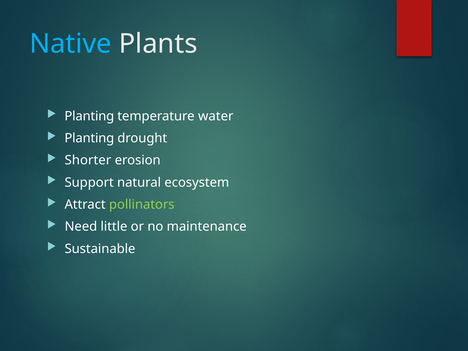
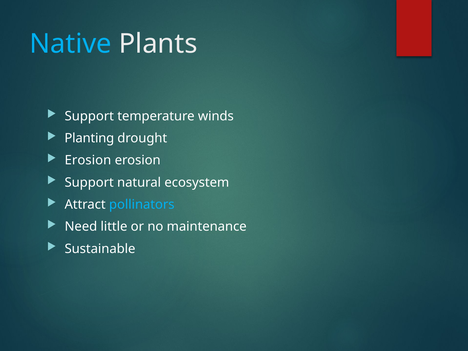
Planting at (89, 116): Planting -> Support
water: water -> winds
Shorter at (88, 160): Shorter -> Erosion
pollinators colour: light green -> light blue
